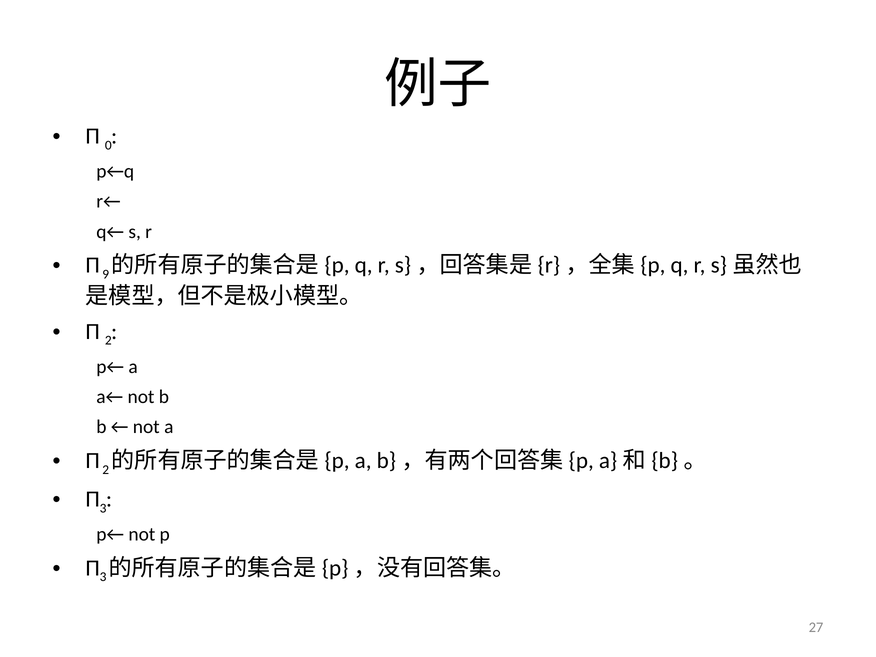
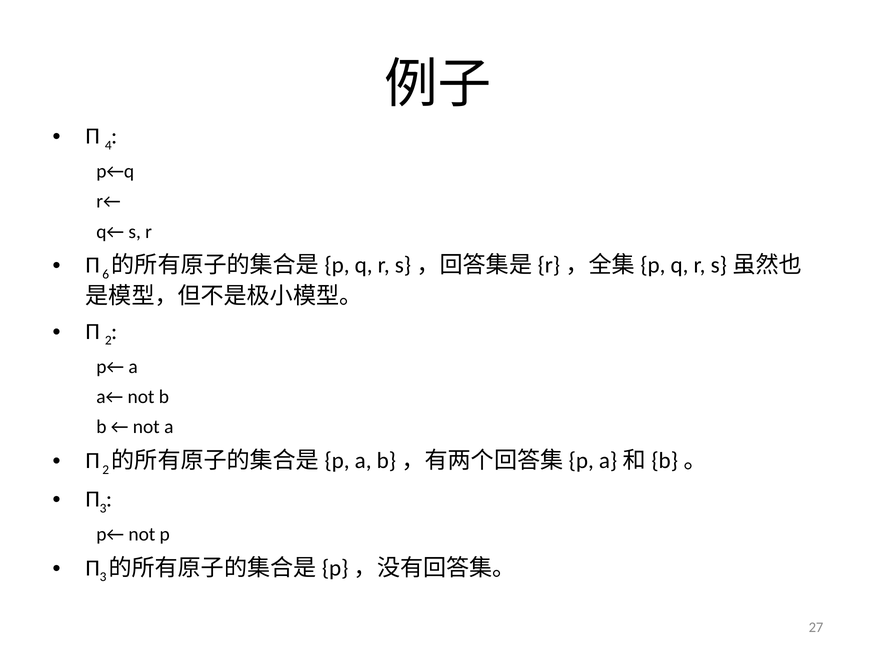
0: 0 -> 4
9: 9 -> 6
